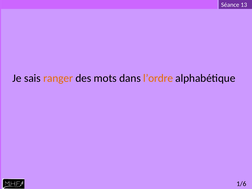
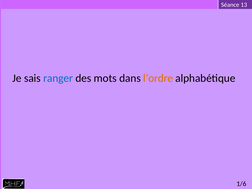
ranger colour: orange -> blue
